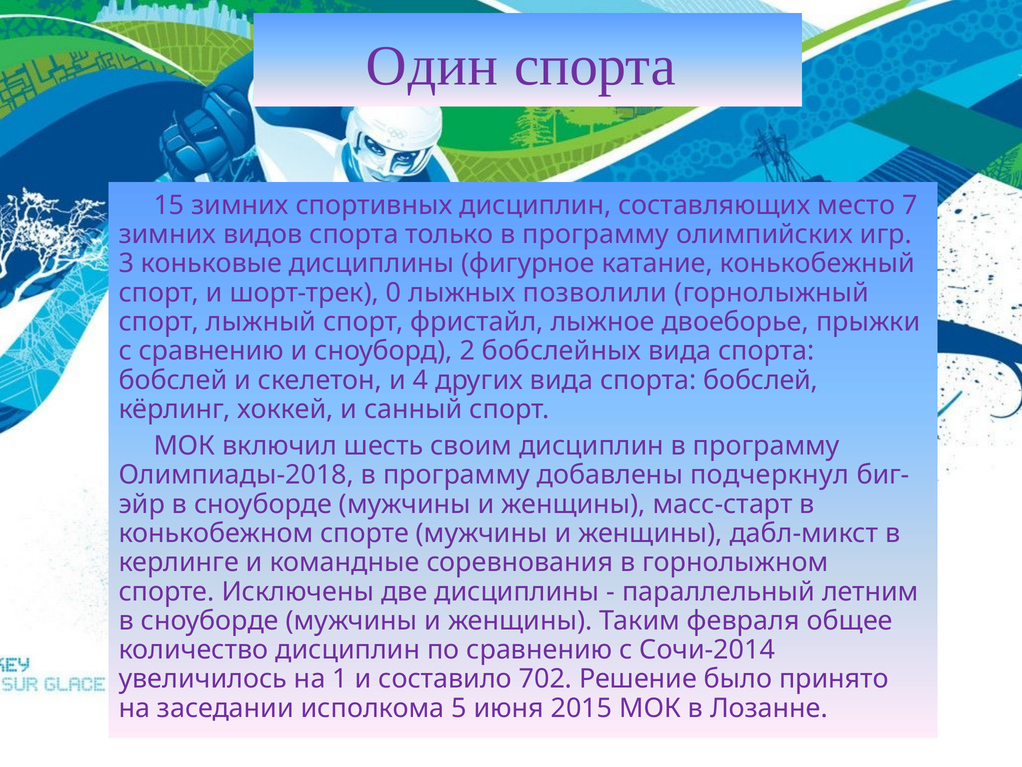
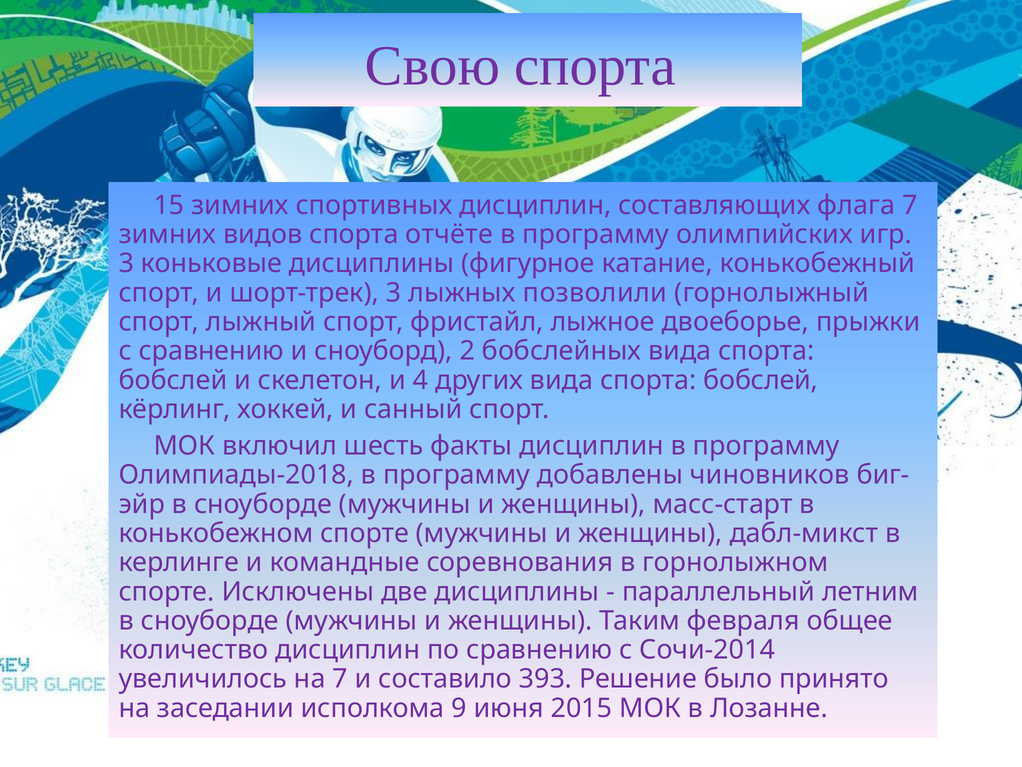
Один: Один -> Свою
место: место -> флага
только: только -> отчёте
шорт-трек 0: 0 -> 3
своим: своим -> факты
подчеркнул: подчеркнул -> чиновников
на 1: 1 -> 7
702: 702 -> 393
5: 5 -> 9
